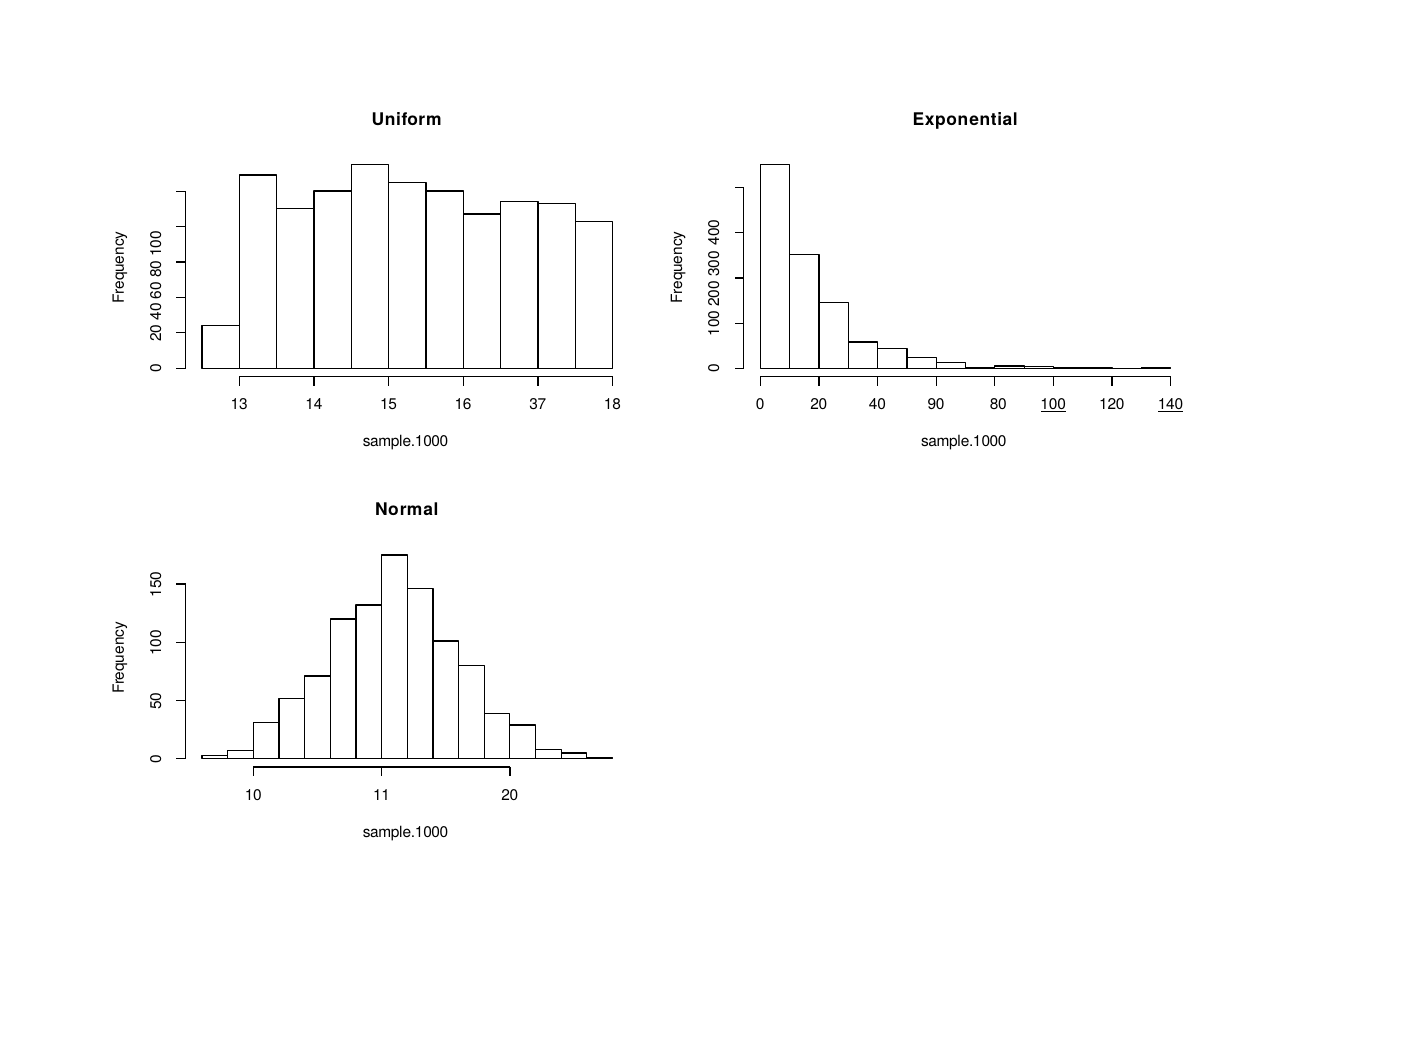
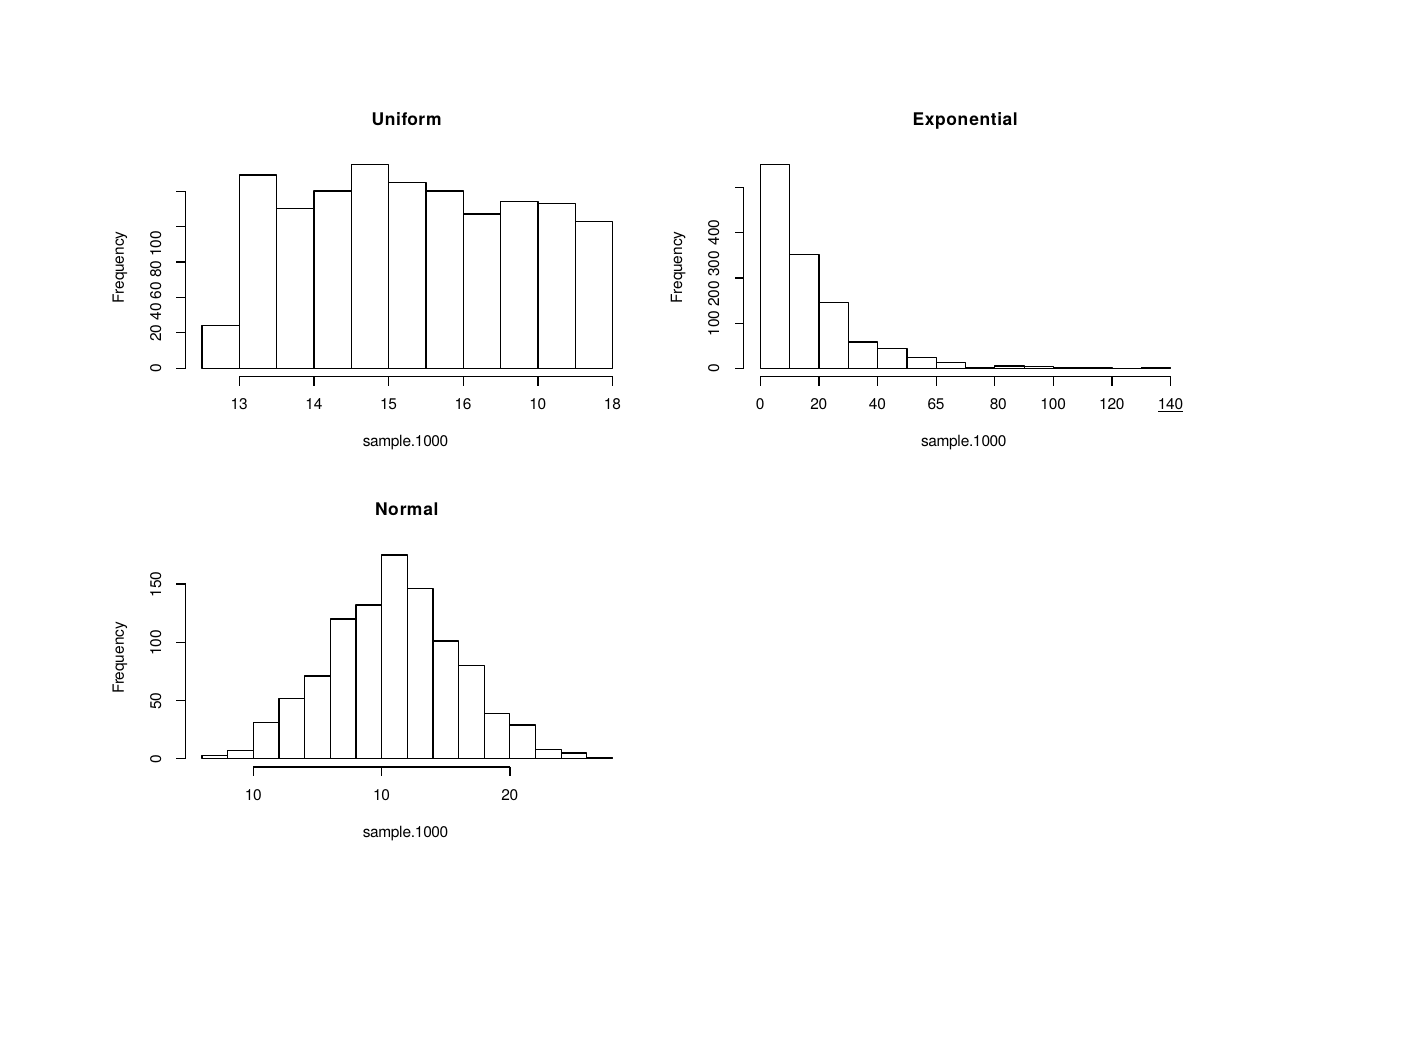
16 37: 37 -> 10
90: 90 -> 65
100 underline: present -> none
10 11: 11 -> 10
